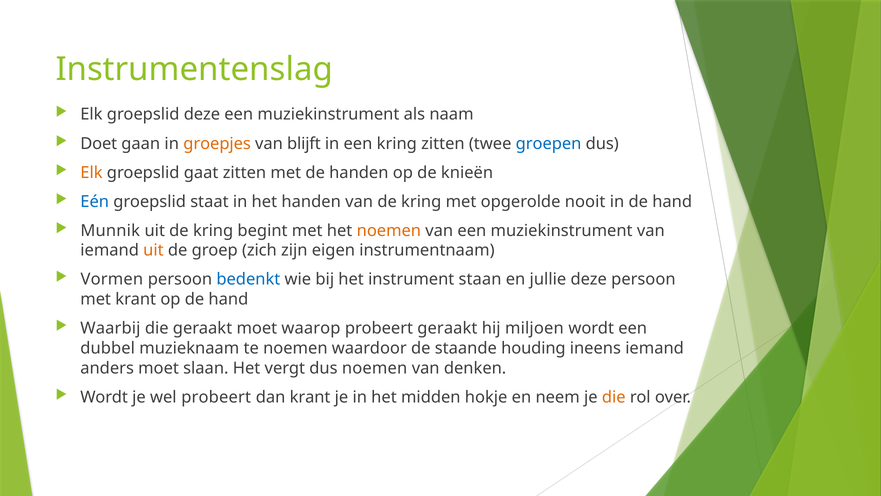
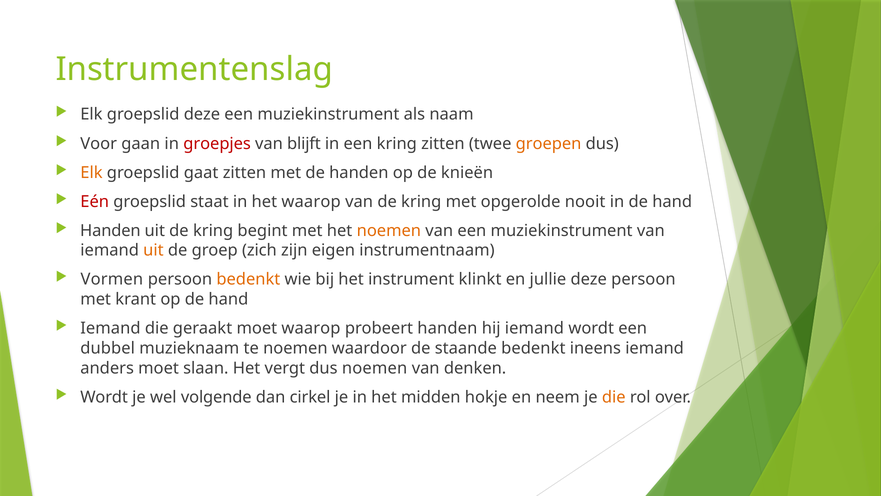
Doet: Doet -> Voor
groepjes colour: orange -> red
groepen colour: blue -> orange
Eén colour: blue -> red
het handen: handen -> waarop
Munnik at (110, 230): Munnik -> Handen
bedenkt at (248, 279) colour: blue -> orange
staan: staan -> klinkt
Waarbij at (110, 328): Waarbij -> Iemand
probeert geraakt: geraakt -> handen
hij miljoen: miljoen -> iemand
staande houding: houding -> bedenkt
wel probeert: probeert -> volgende
dan krant: krant -> cirkel
